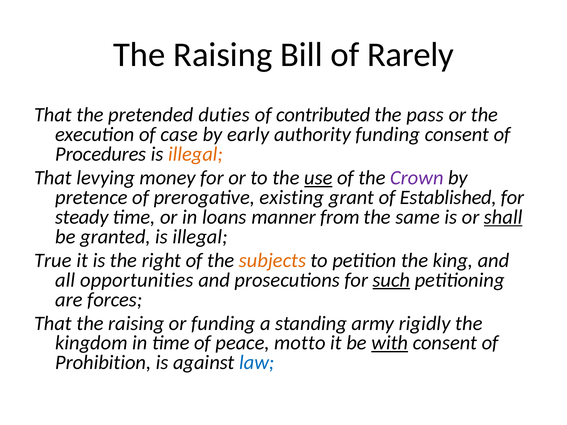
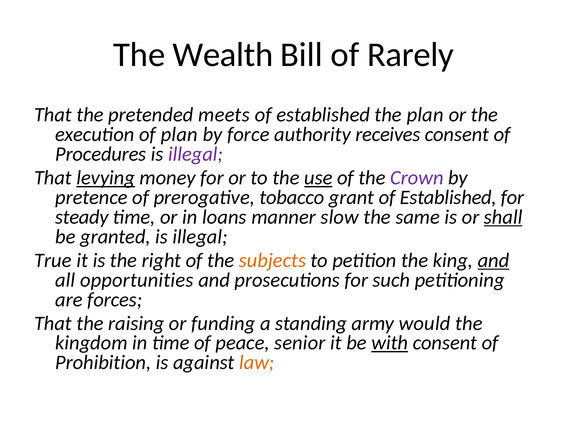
Raising at (223, 55): Raising -> Wealth
duties: duties -> meets
contributed at (323, 115): contributed -> established
the pass: pass -> plan
of case: case -> plan
early: early -> force
authority funding: funding -> receives
illegal at (196, 154) colour: orange -> purple
levying underline: none -> present
existing: existing -> tobacco
from: from -> slow
and at (493, 260) underline: none -> present
such underline: present -> none
rigidly: rigidly -> would
motto: motto -> senior
law colour: blue -> orange
